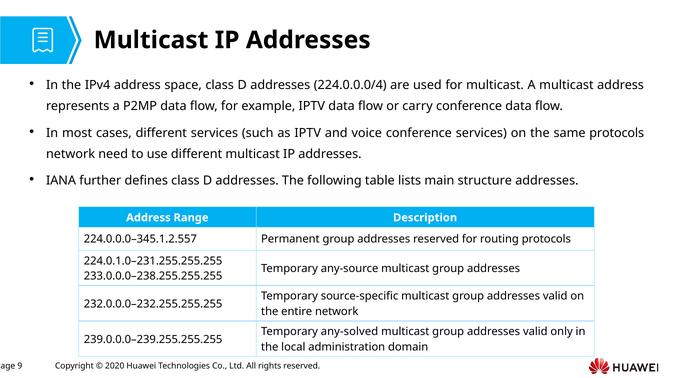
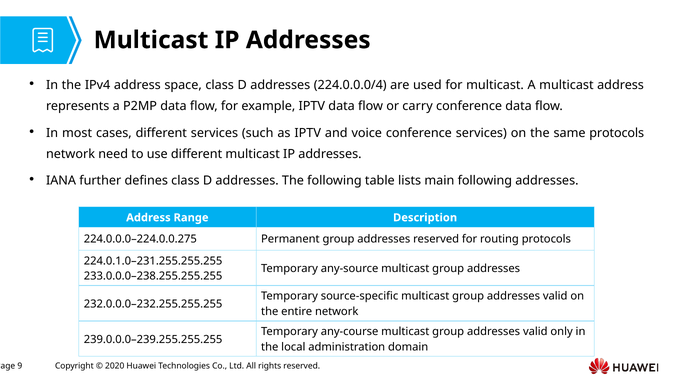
main structure: structure -> following
224.0.0.0–345.1.2.557: 224.0.0.0–345.1.2.557 -> 224.0.0.0–224.0.0.275
any-solved: any-solved -> any-course
